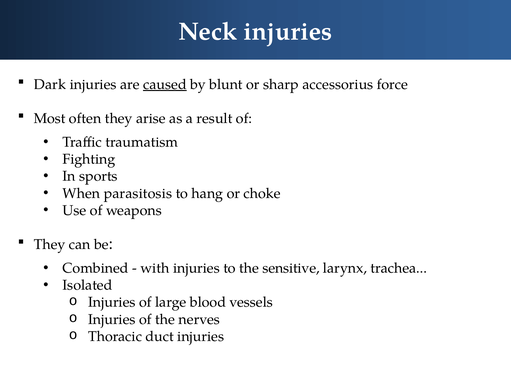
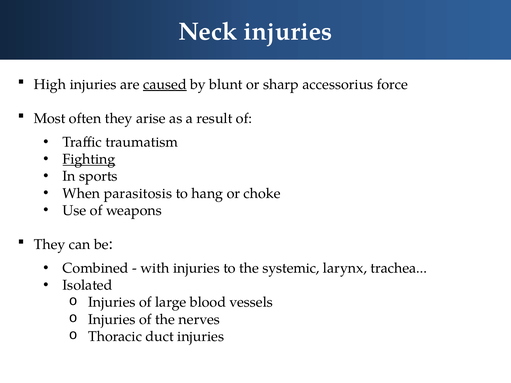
Dark: Dark -> High
Fighting underline: none -> present
sensitive: sensitive -> systemic
